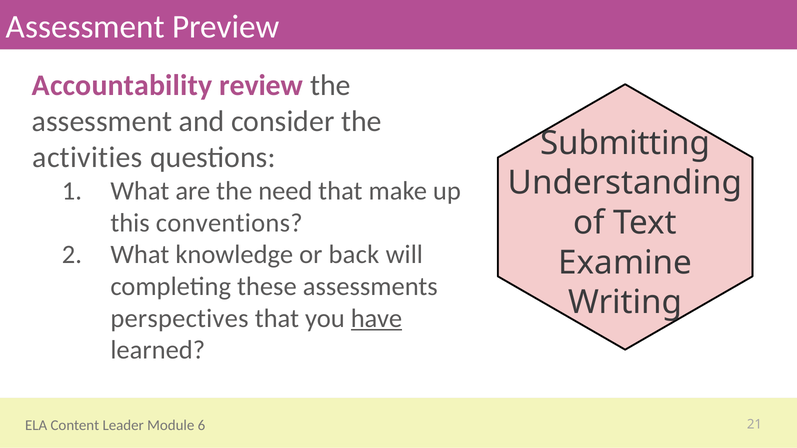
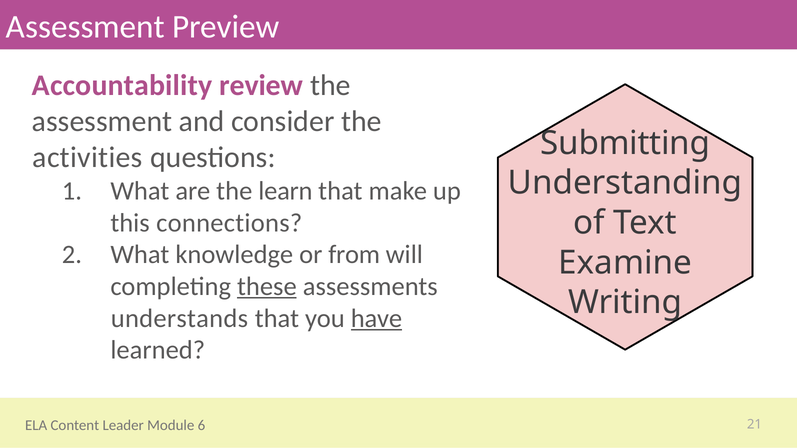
need: need -> learn
conventions: conventions -> connections
back: back -> from
these underline: none -> present
perspectives: perspectives -> understands
